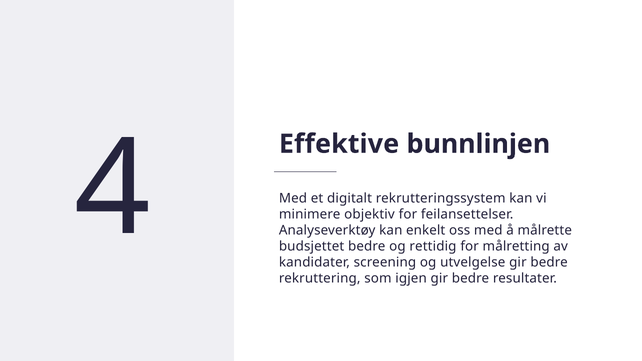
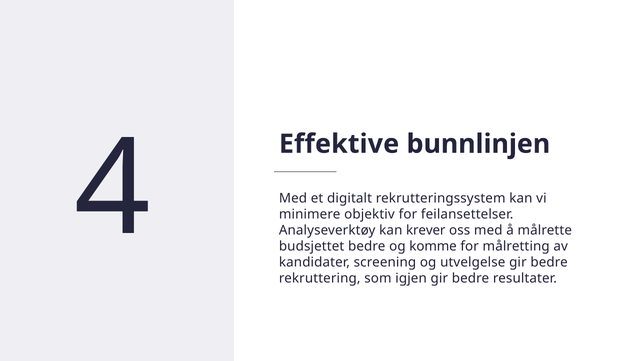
enkelt: enkelt -> krever
rettidig: rettidig -> komme
